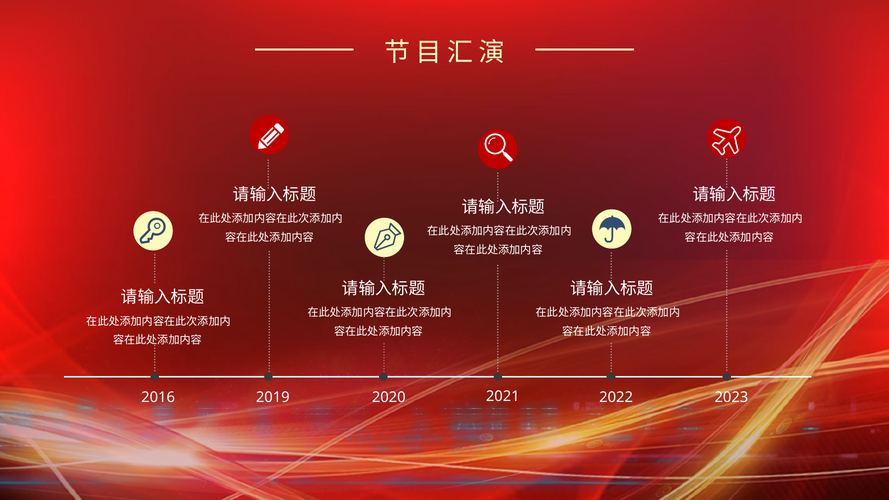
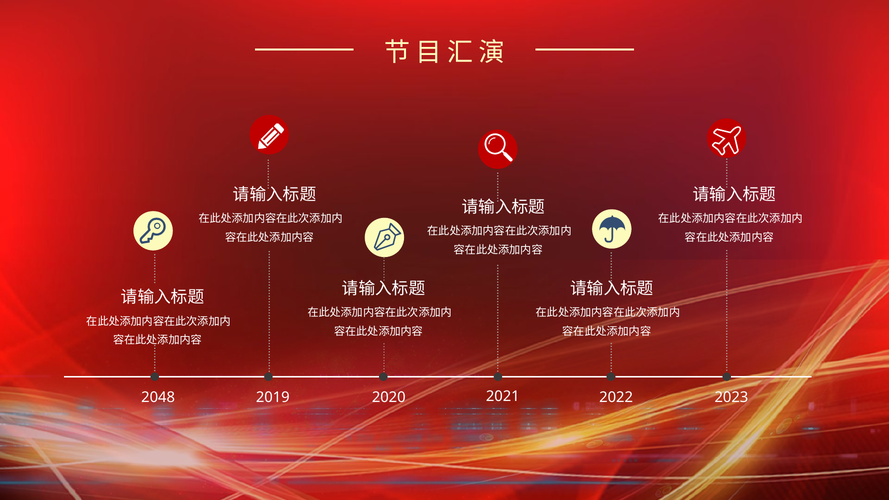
2016: 2016 -> 2048
